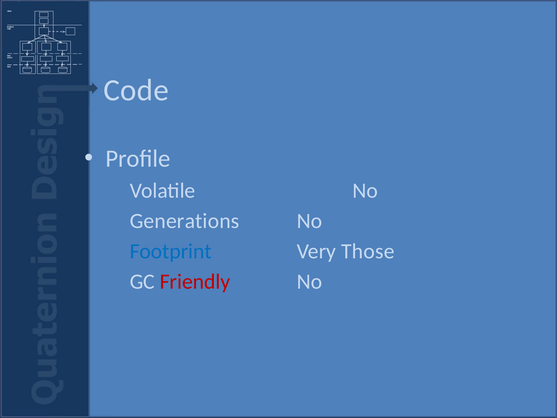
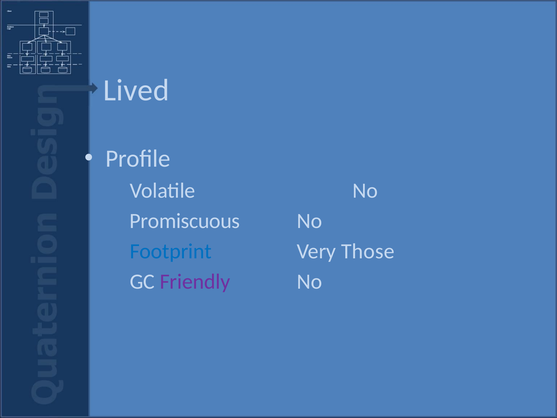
Code: Code -> Lived
Generations: Generations -> Promiscuous
Friendly colour: red -> purple
